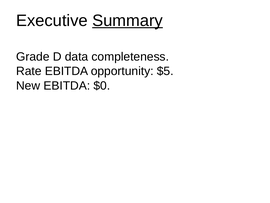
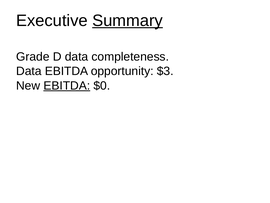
Rate at (29, 71): Rate -> Data
$5: $5 -> $3
EBITDA at (67, 85) underline: none -> present
